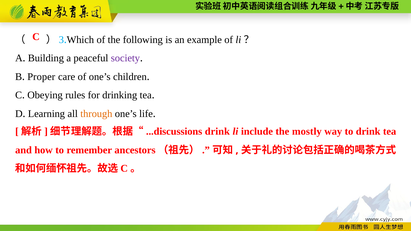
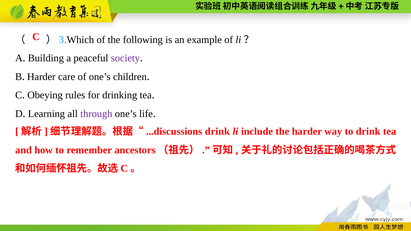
Proper at (41, 77): Proper -> Harder
through colour: orange -> purple
the mostly: mostly -> harder
